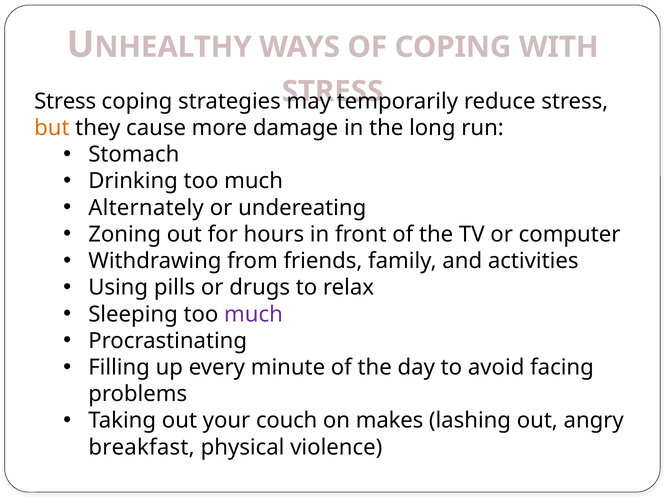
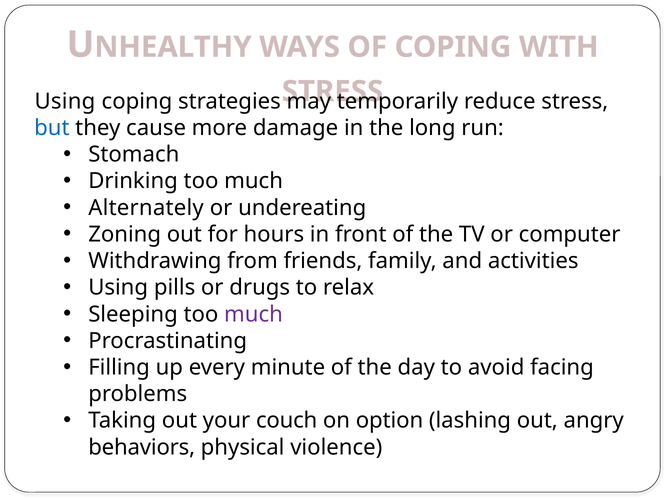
Stress at (65, 101): Stress -> Using
but colour: orange -> blue
makes: makes -> option
breakfast: breakfast -> behaviors
